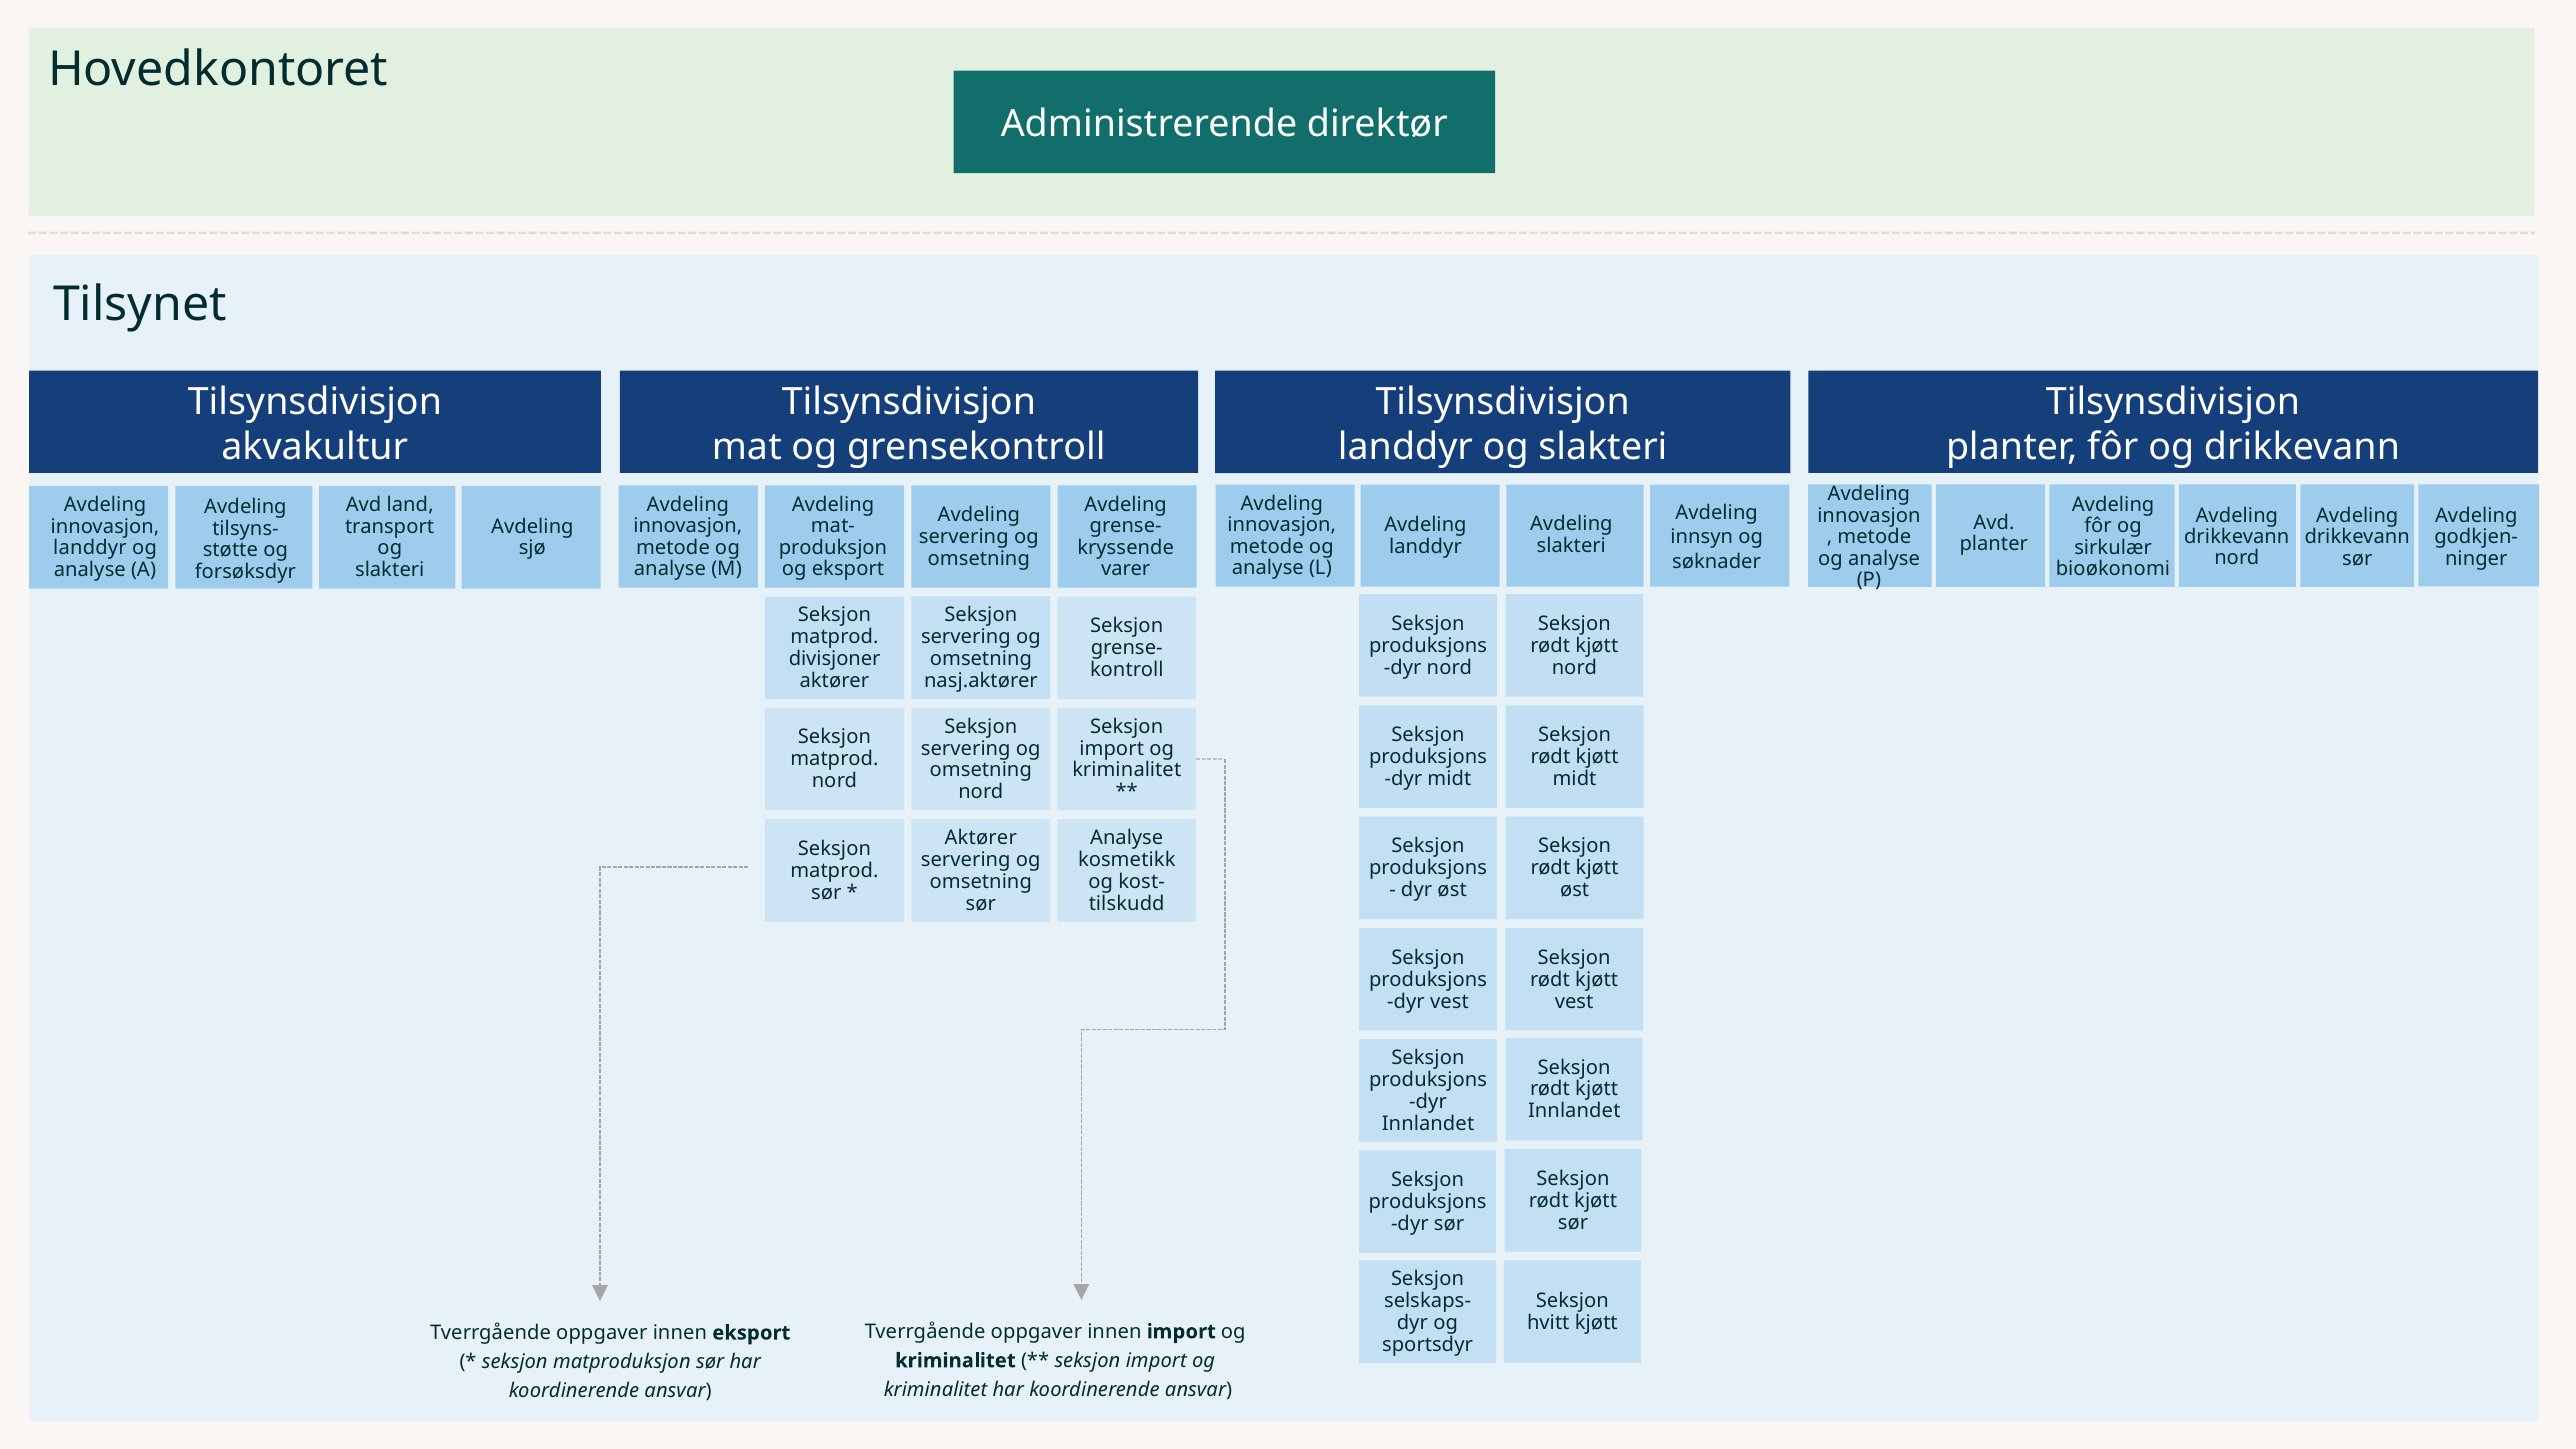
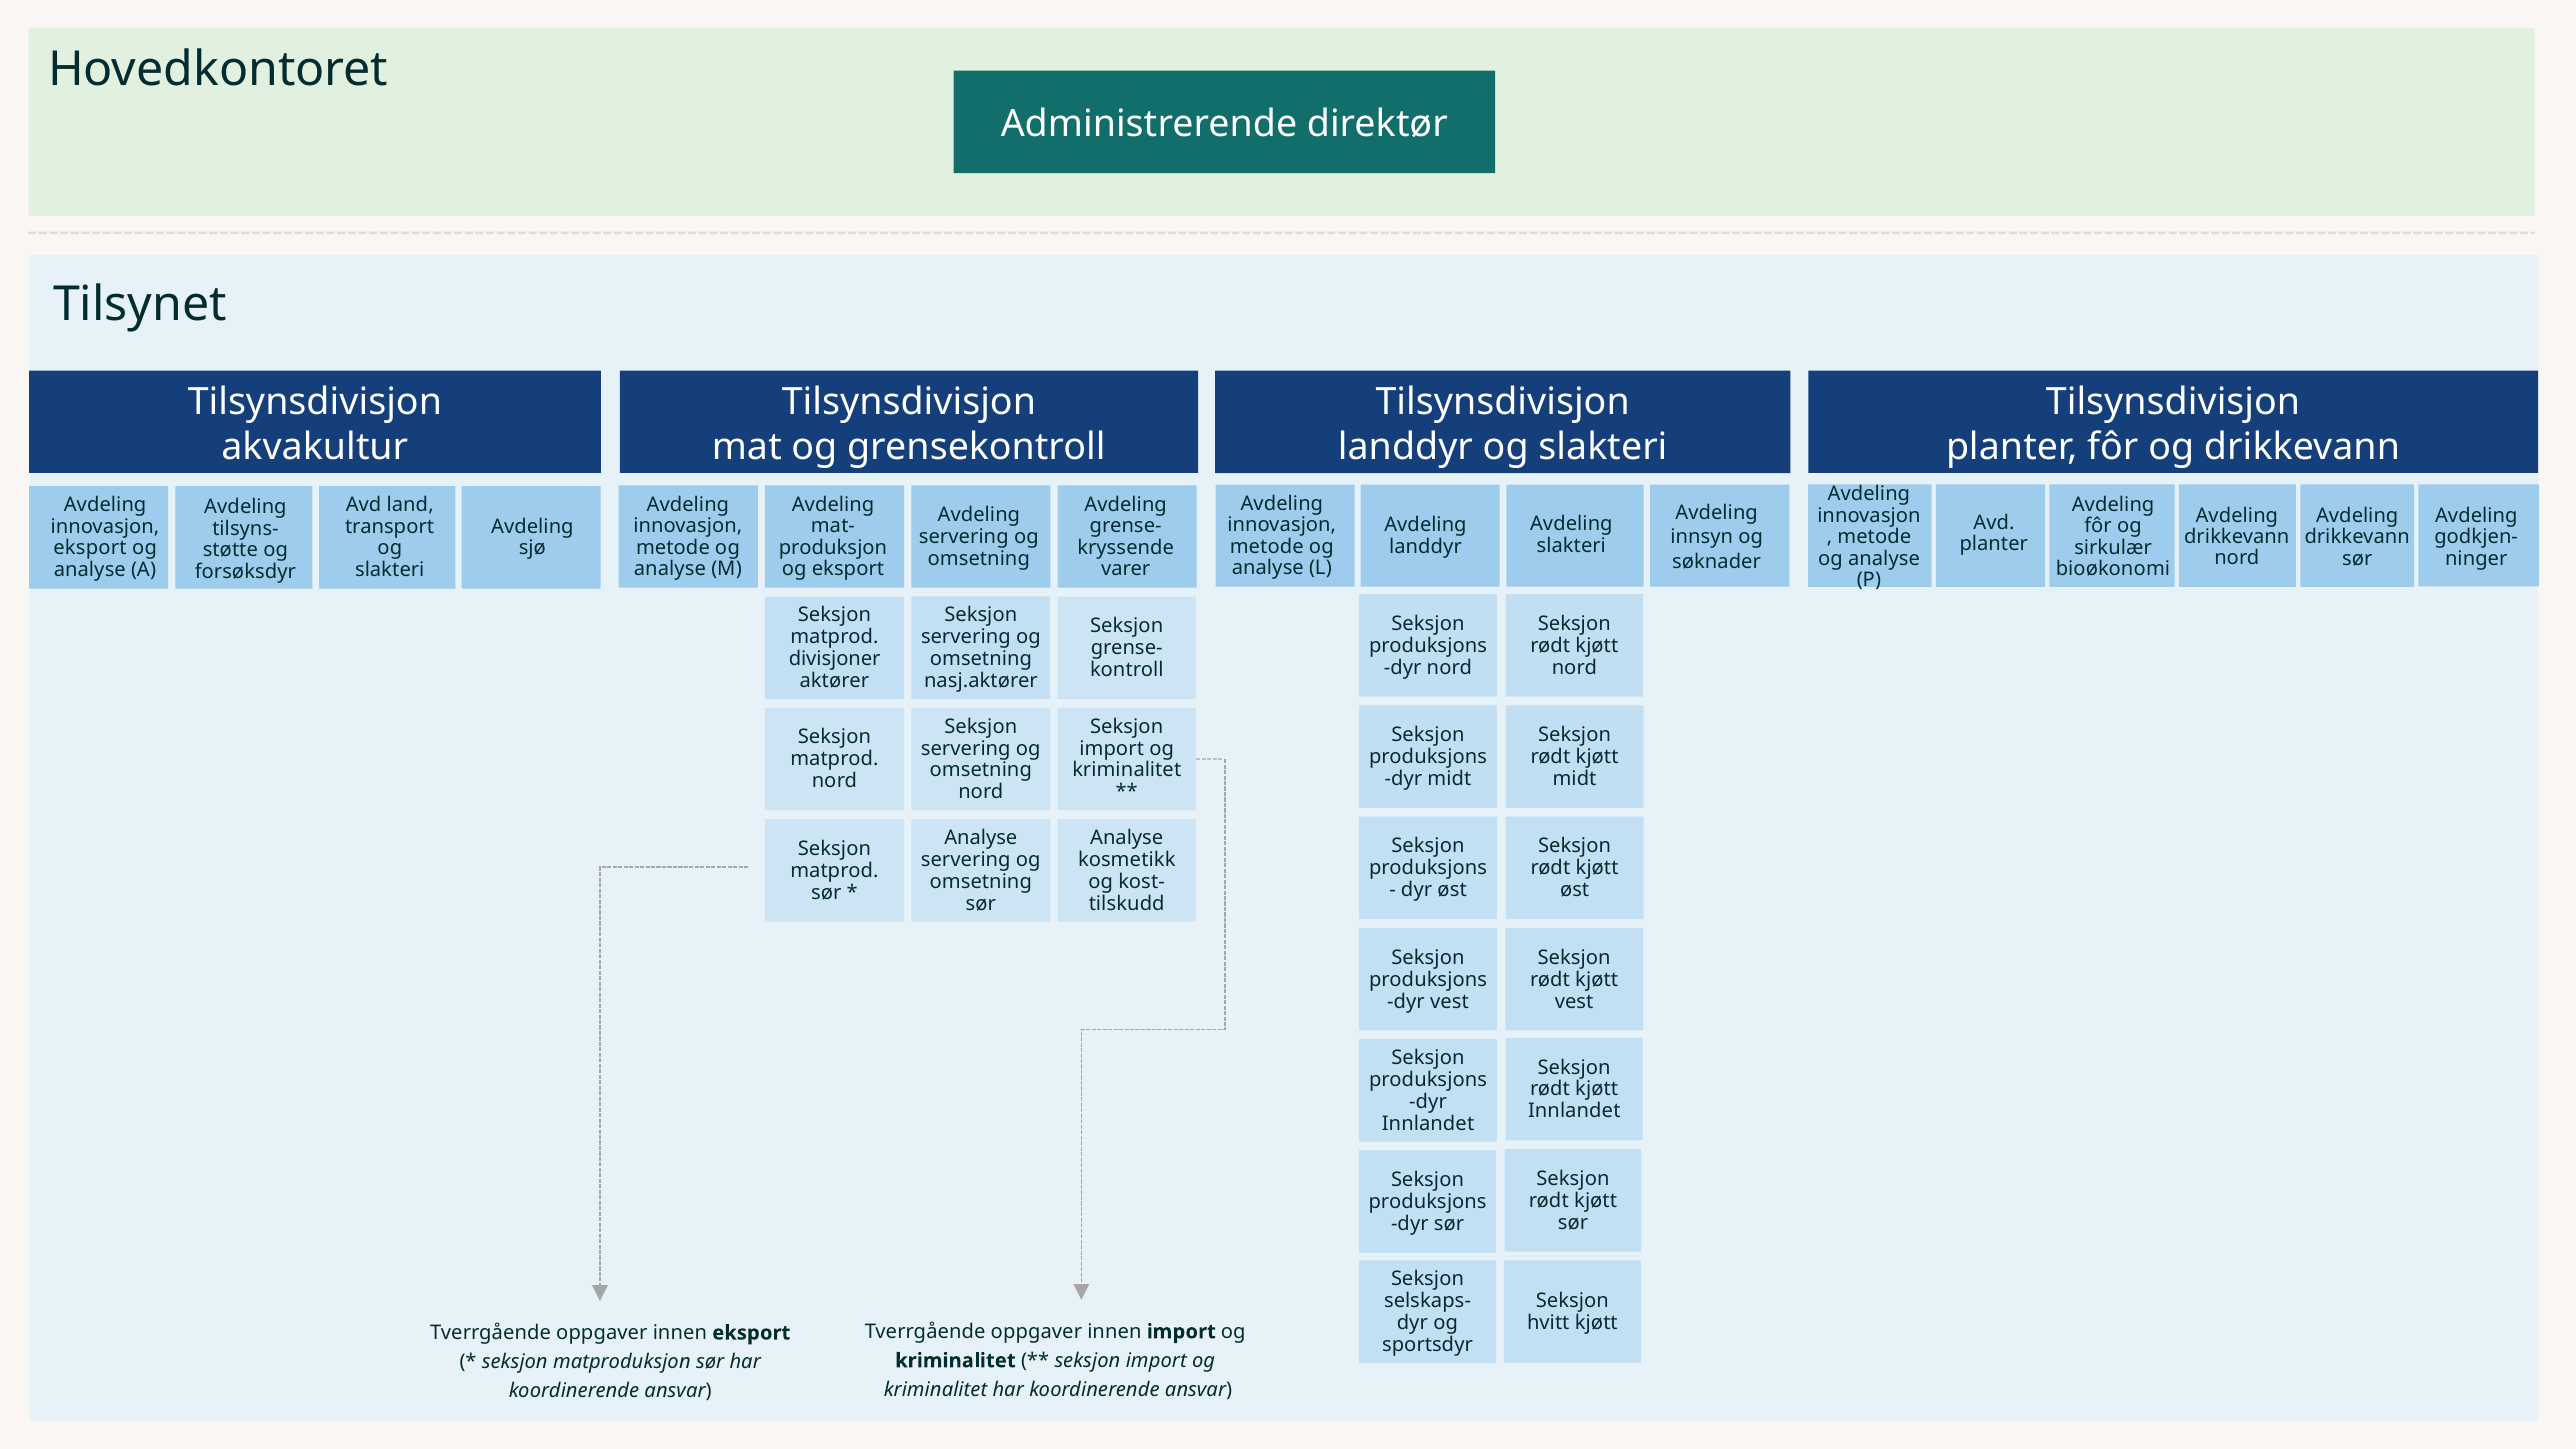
landdyr at (90, 548): landdyr -> eksport
Aktører at (981, 838): Aktører -> Analyse
